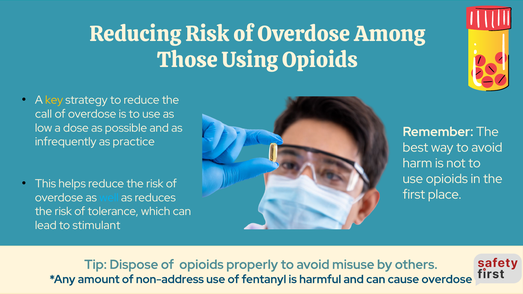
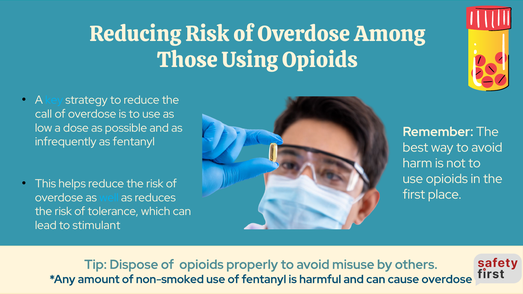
key colour: yellow -> light blue
as practice: practice -> fentanyl
non-address: non-address -> non-smoked
